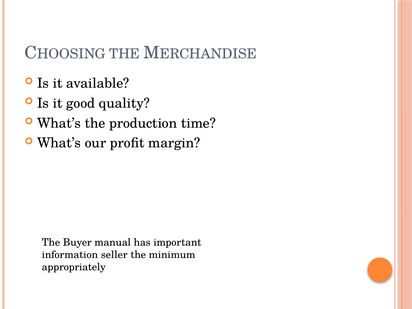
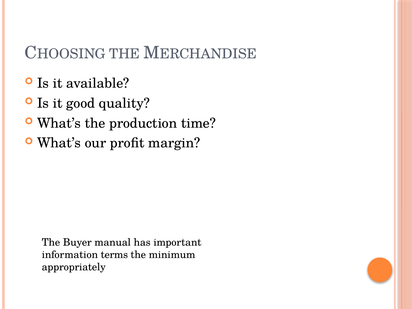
seller: seller -> terms
